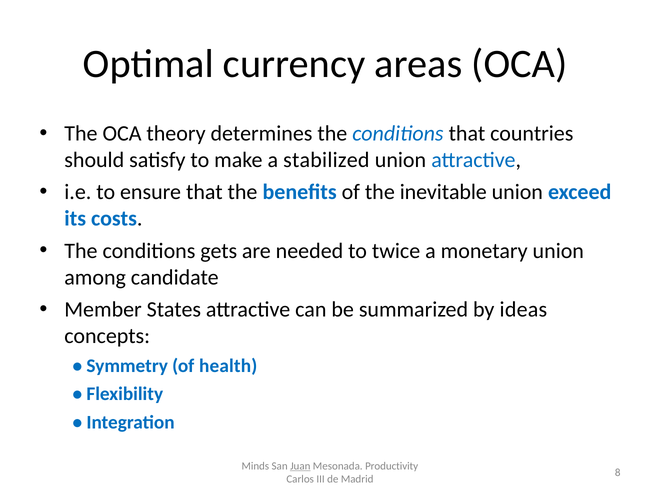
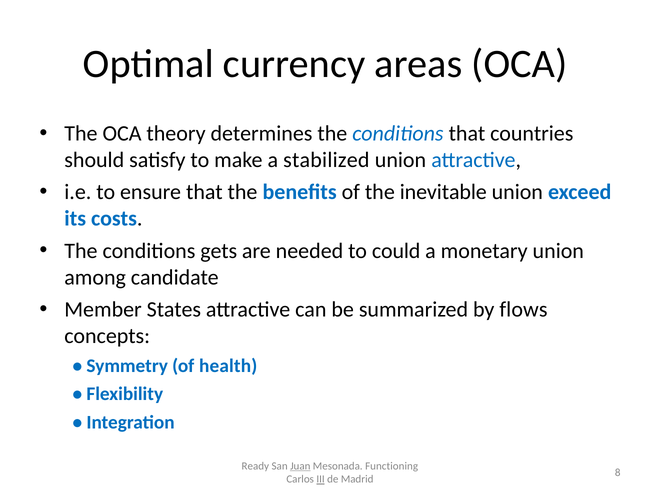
twice: twice -> could
ideas: ideas -> flows
Minds: Minds -> Ready
Productivity: Productivity -> Functioning
III underline: none -> present
